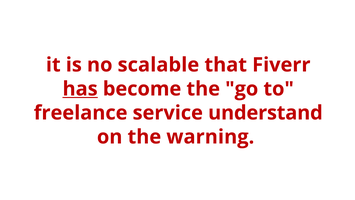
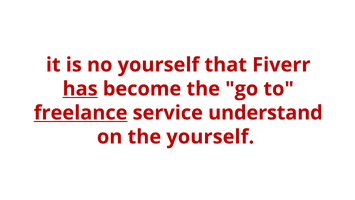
no scalable: scalable -> yourself
freelance underline: none -> present
the warning: warning -> yourself
